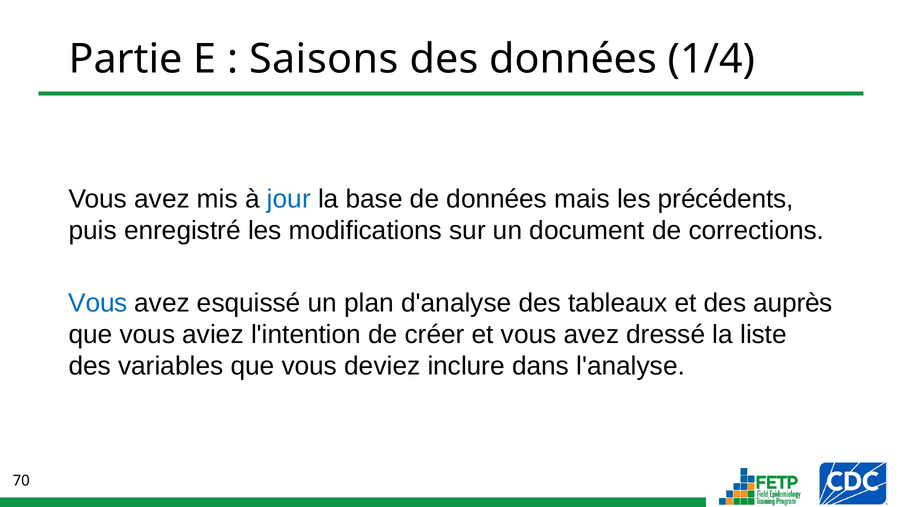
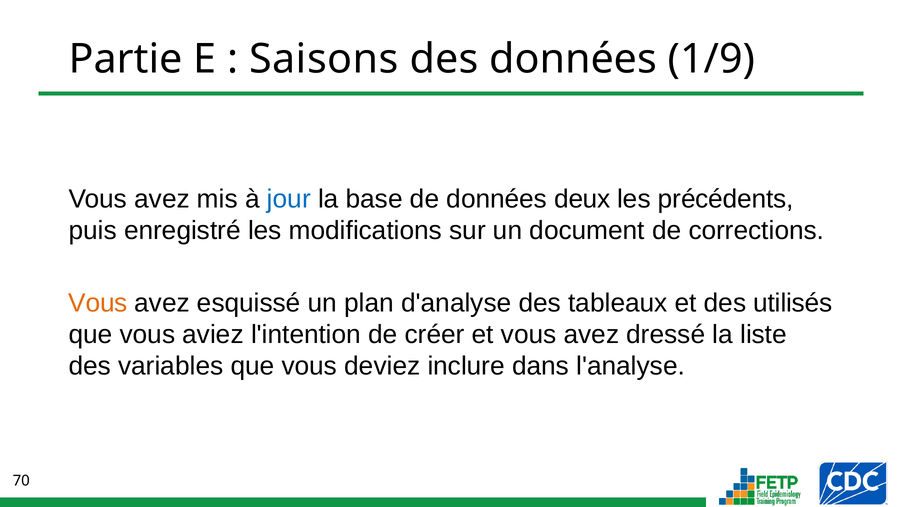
1/4: 1/4 -> 1/9
mais: mais -> deux
Vous at (98, 303) colour: blue -> orange
auprès: auprès -> utilisés
